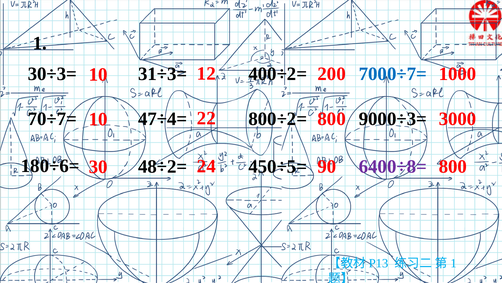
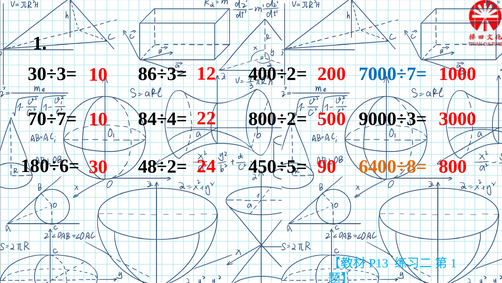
31÷3=: 31÷3= -> 86÷3=
47÷4=: 47÷4= -> 84÷4=
22 800: 800 -> 500
6400÷8= colour: purple -> orange
